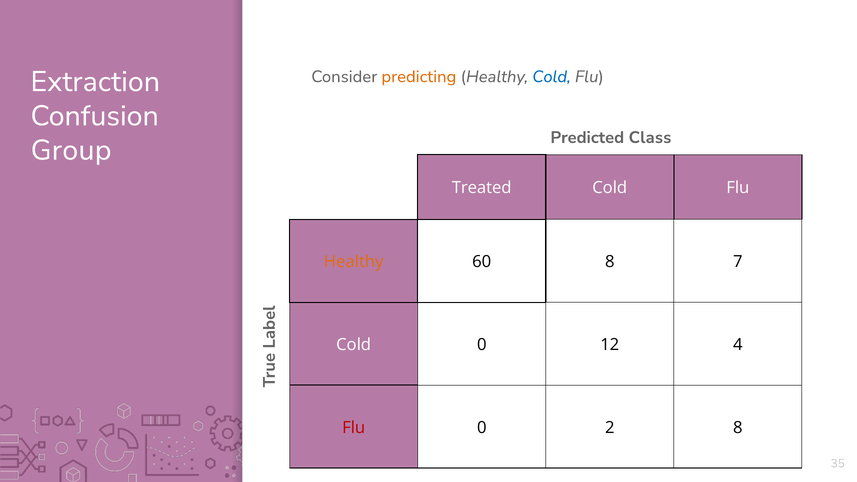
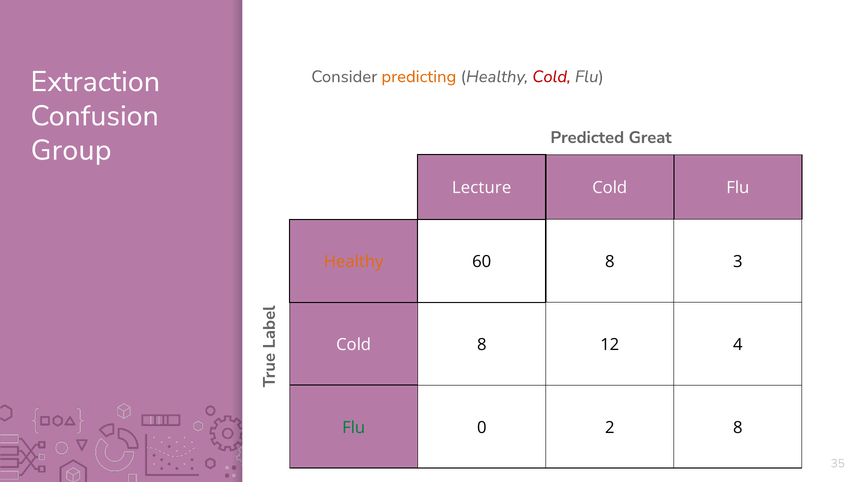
Cold at (551, 77) colour: blue -> red
Class: Class -> Great
Treated: Treated -> Lecture
7: 7 -> 3
Cold 0: 0 -> 8
Flu at (354, 428) colour: red -> green
